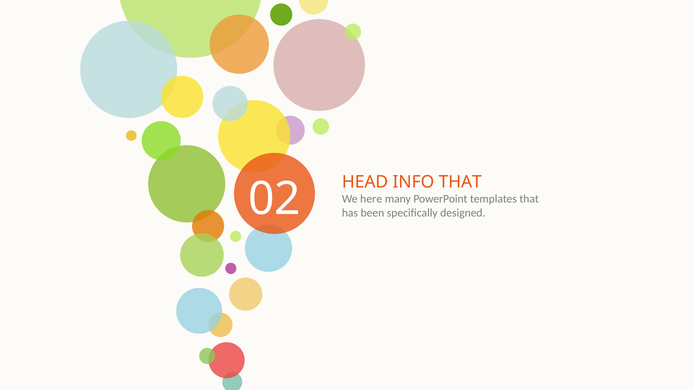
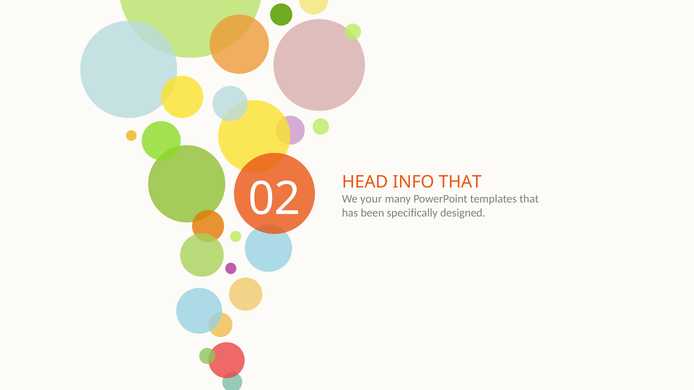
here: here -> your
